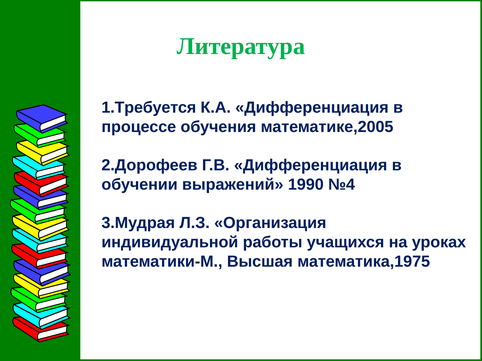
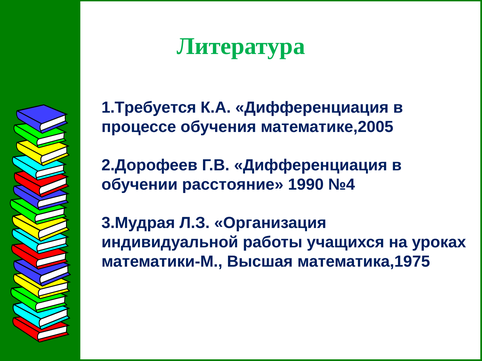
выражений: выражений -> расстояние
